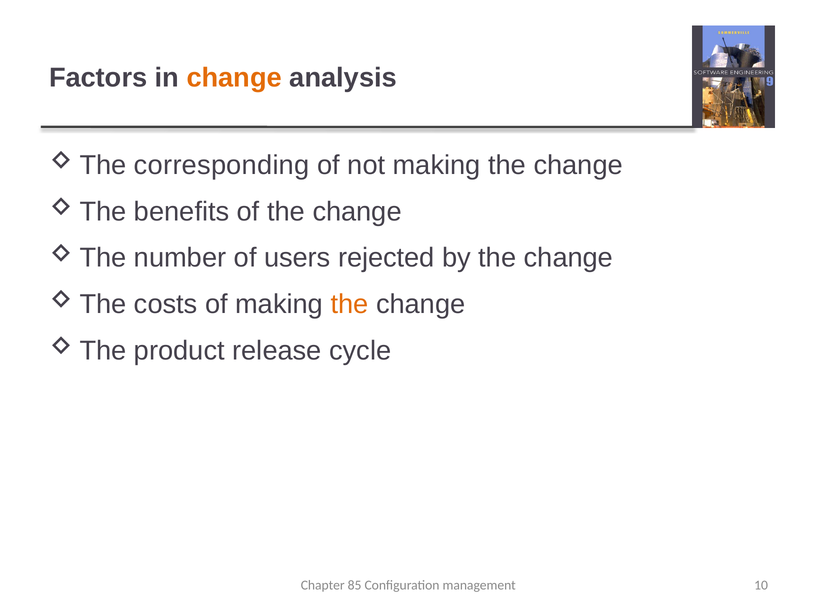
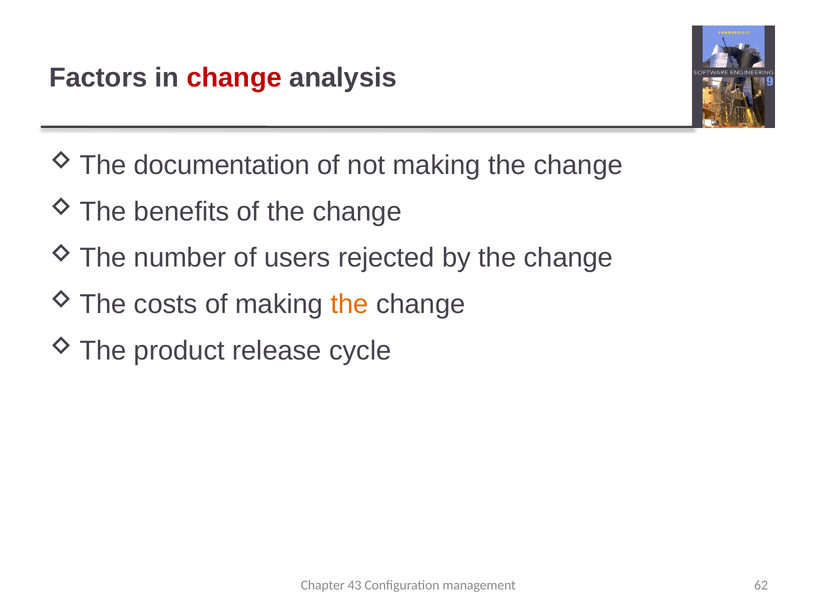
change at (234, 78) colour: orange -> red
corresponding: corresponding -> documentation
85: 85 -> 43
10: 10 -> 62
